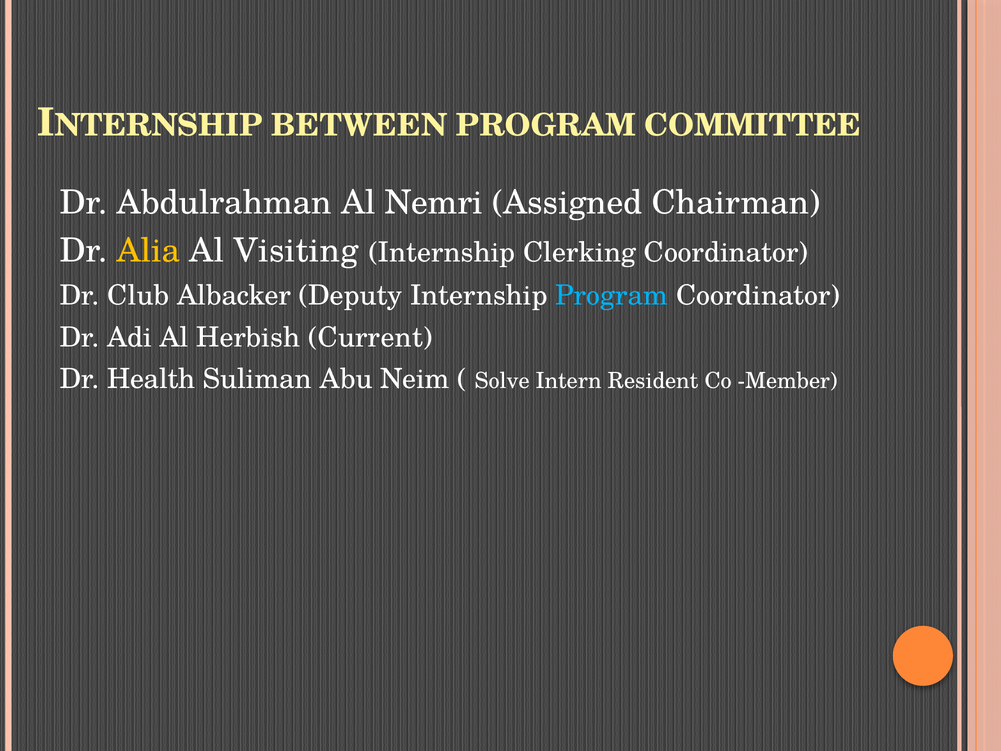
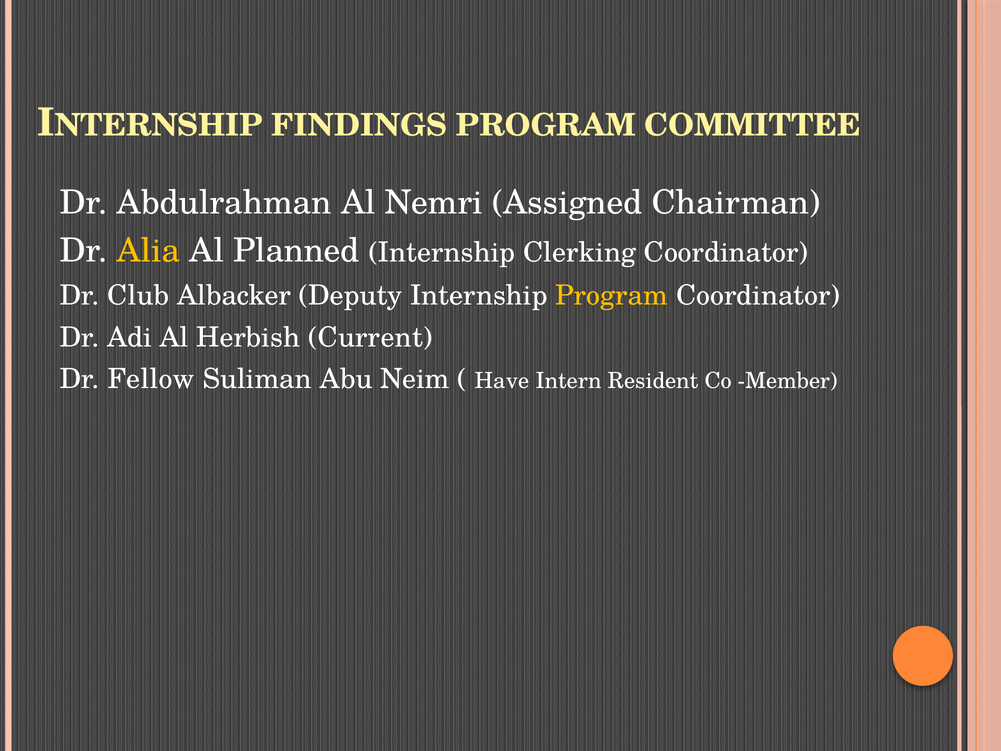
BETWEEN: BETWEEN -> FINDINGS
Visiting: Visiting -> Planned
Program at (612, 296) colour: light blue -> yellow
Health: Health -> Fellow
Solve: Solve -> Have
